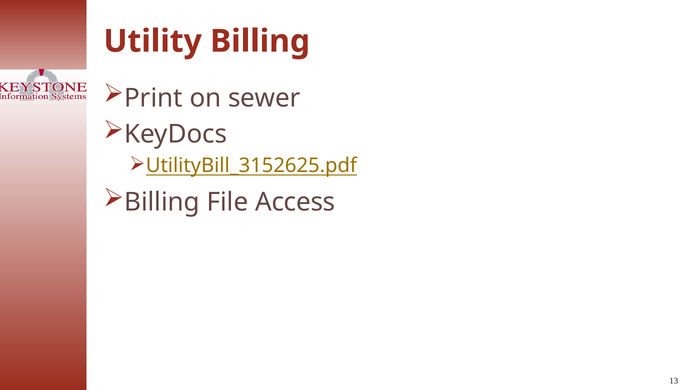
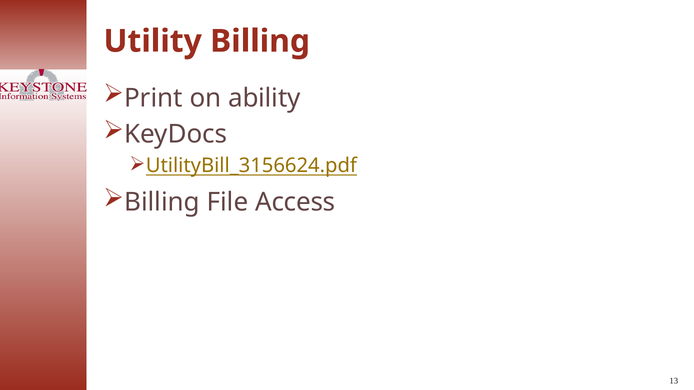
sewer: sewer -> ability
UtilityBill_3152625.pdf: UtilityBill_3152625.pdf -> UtilityBill_3156624.pdf
